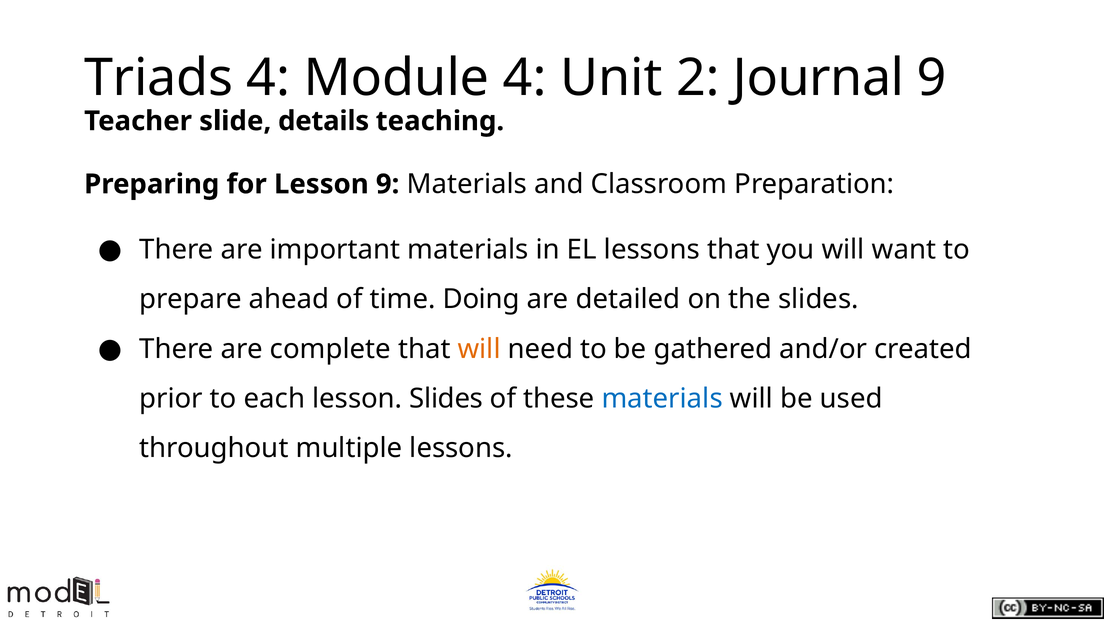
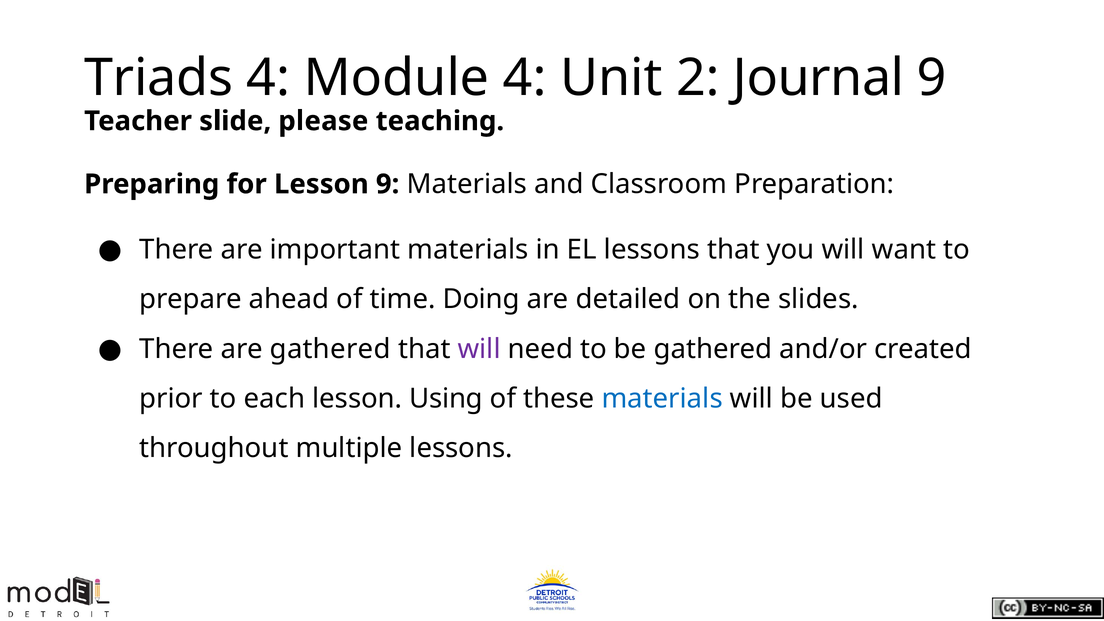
details: details -> please
are complete: complete -> gathered
will at (479, 349) colour: orange -> purple
lesson Slides: Slides -> Using
